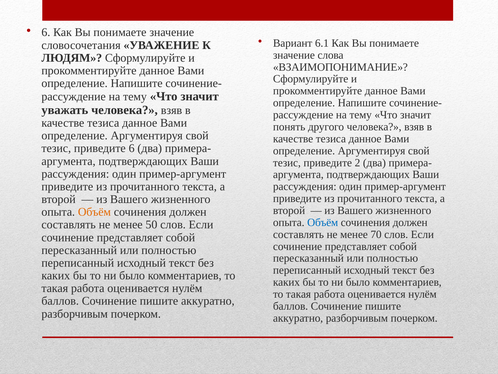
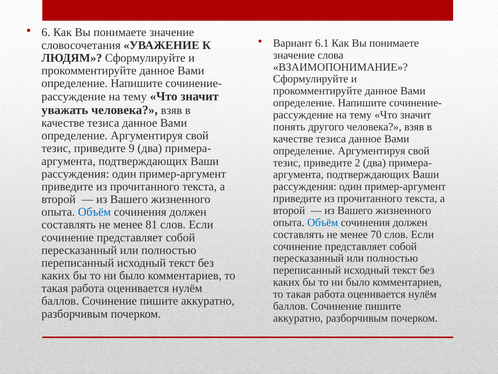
приведите 6: 6 -> 9
Объём at (94, 212) colour: orange -> blue
50: 50 -> 81
